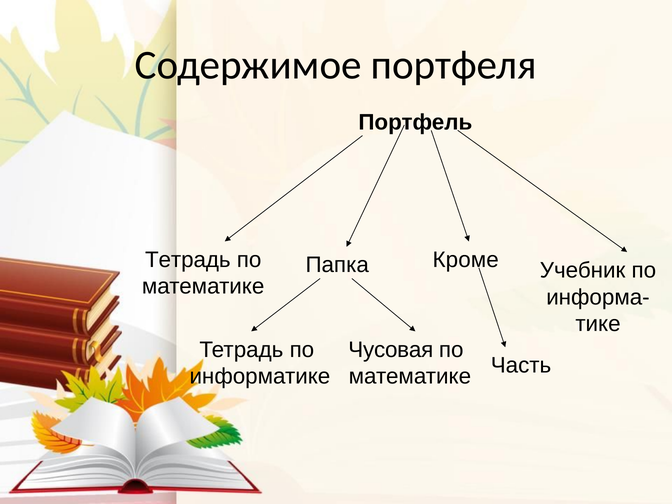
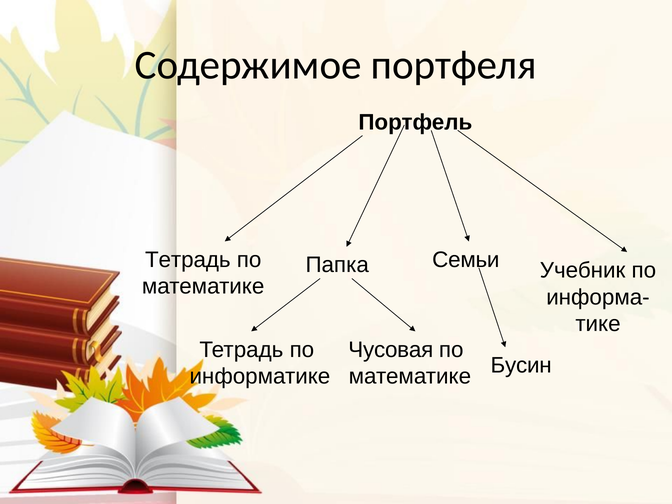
Кроме: Кроме -> Семьи
Часть: Часть -> Бусин
